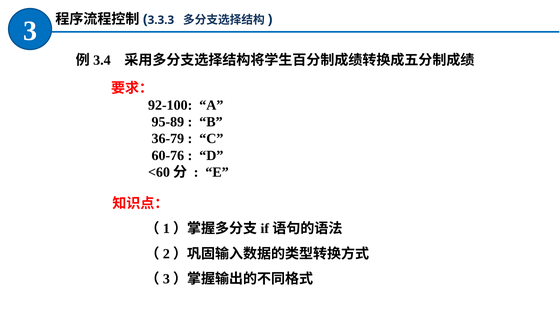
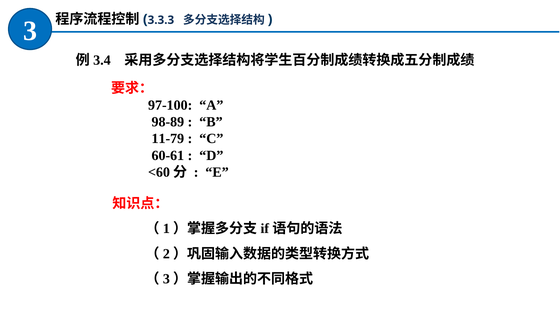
92-100: 92-100 -> 97-100
95-89: 95-89 -> 98-89
36-79: 36-79 -> 11-79
60-76: 60-76 -> 60-61
